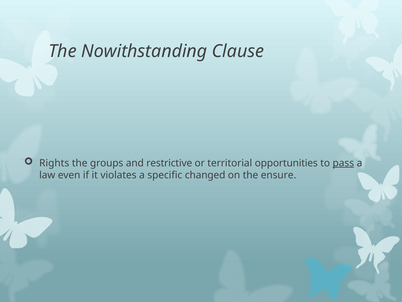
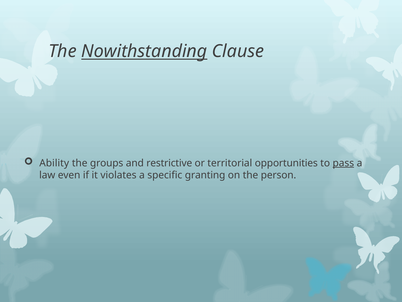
Nowithstanding underline: none -> present
Rights: Rights -> Ability
changed: changed -> granting
ensure: ensure -> person
